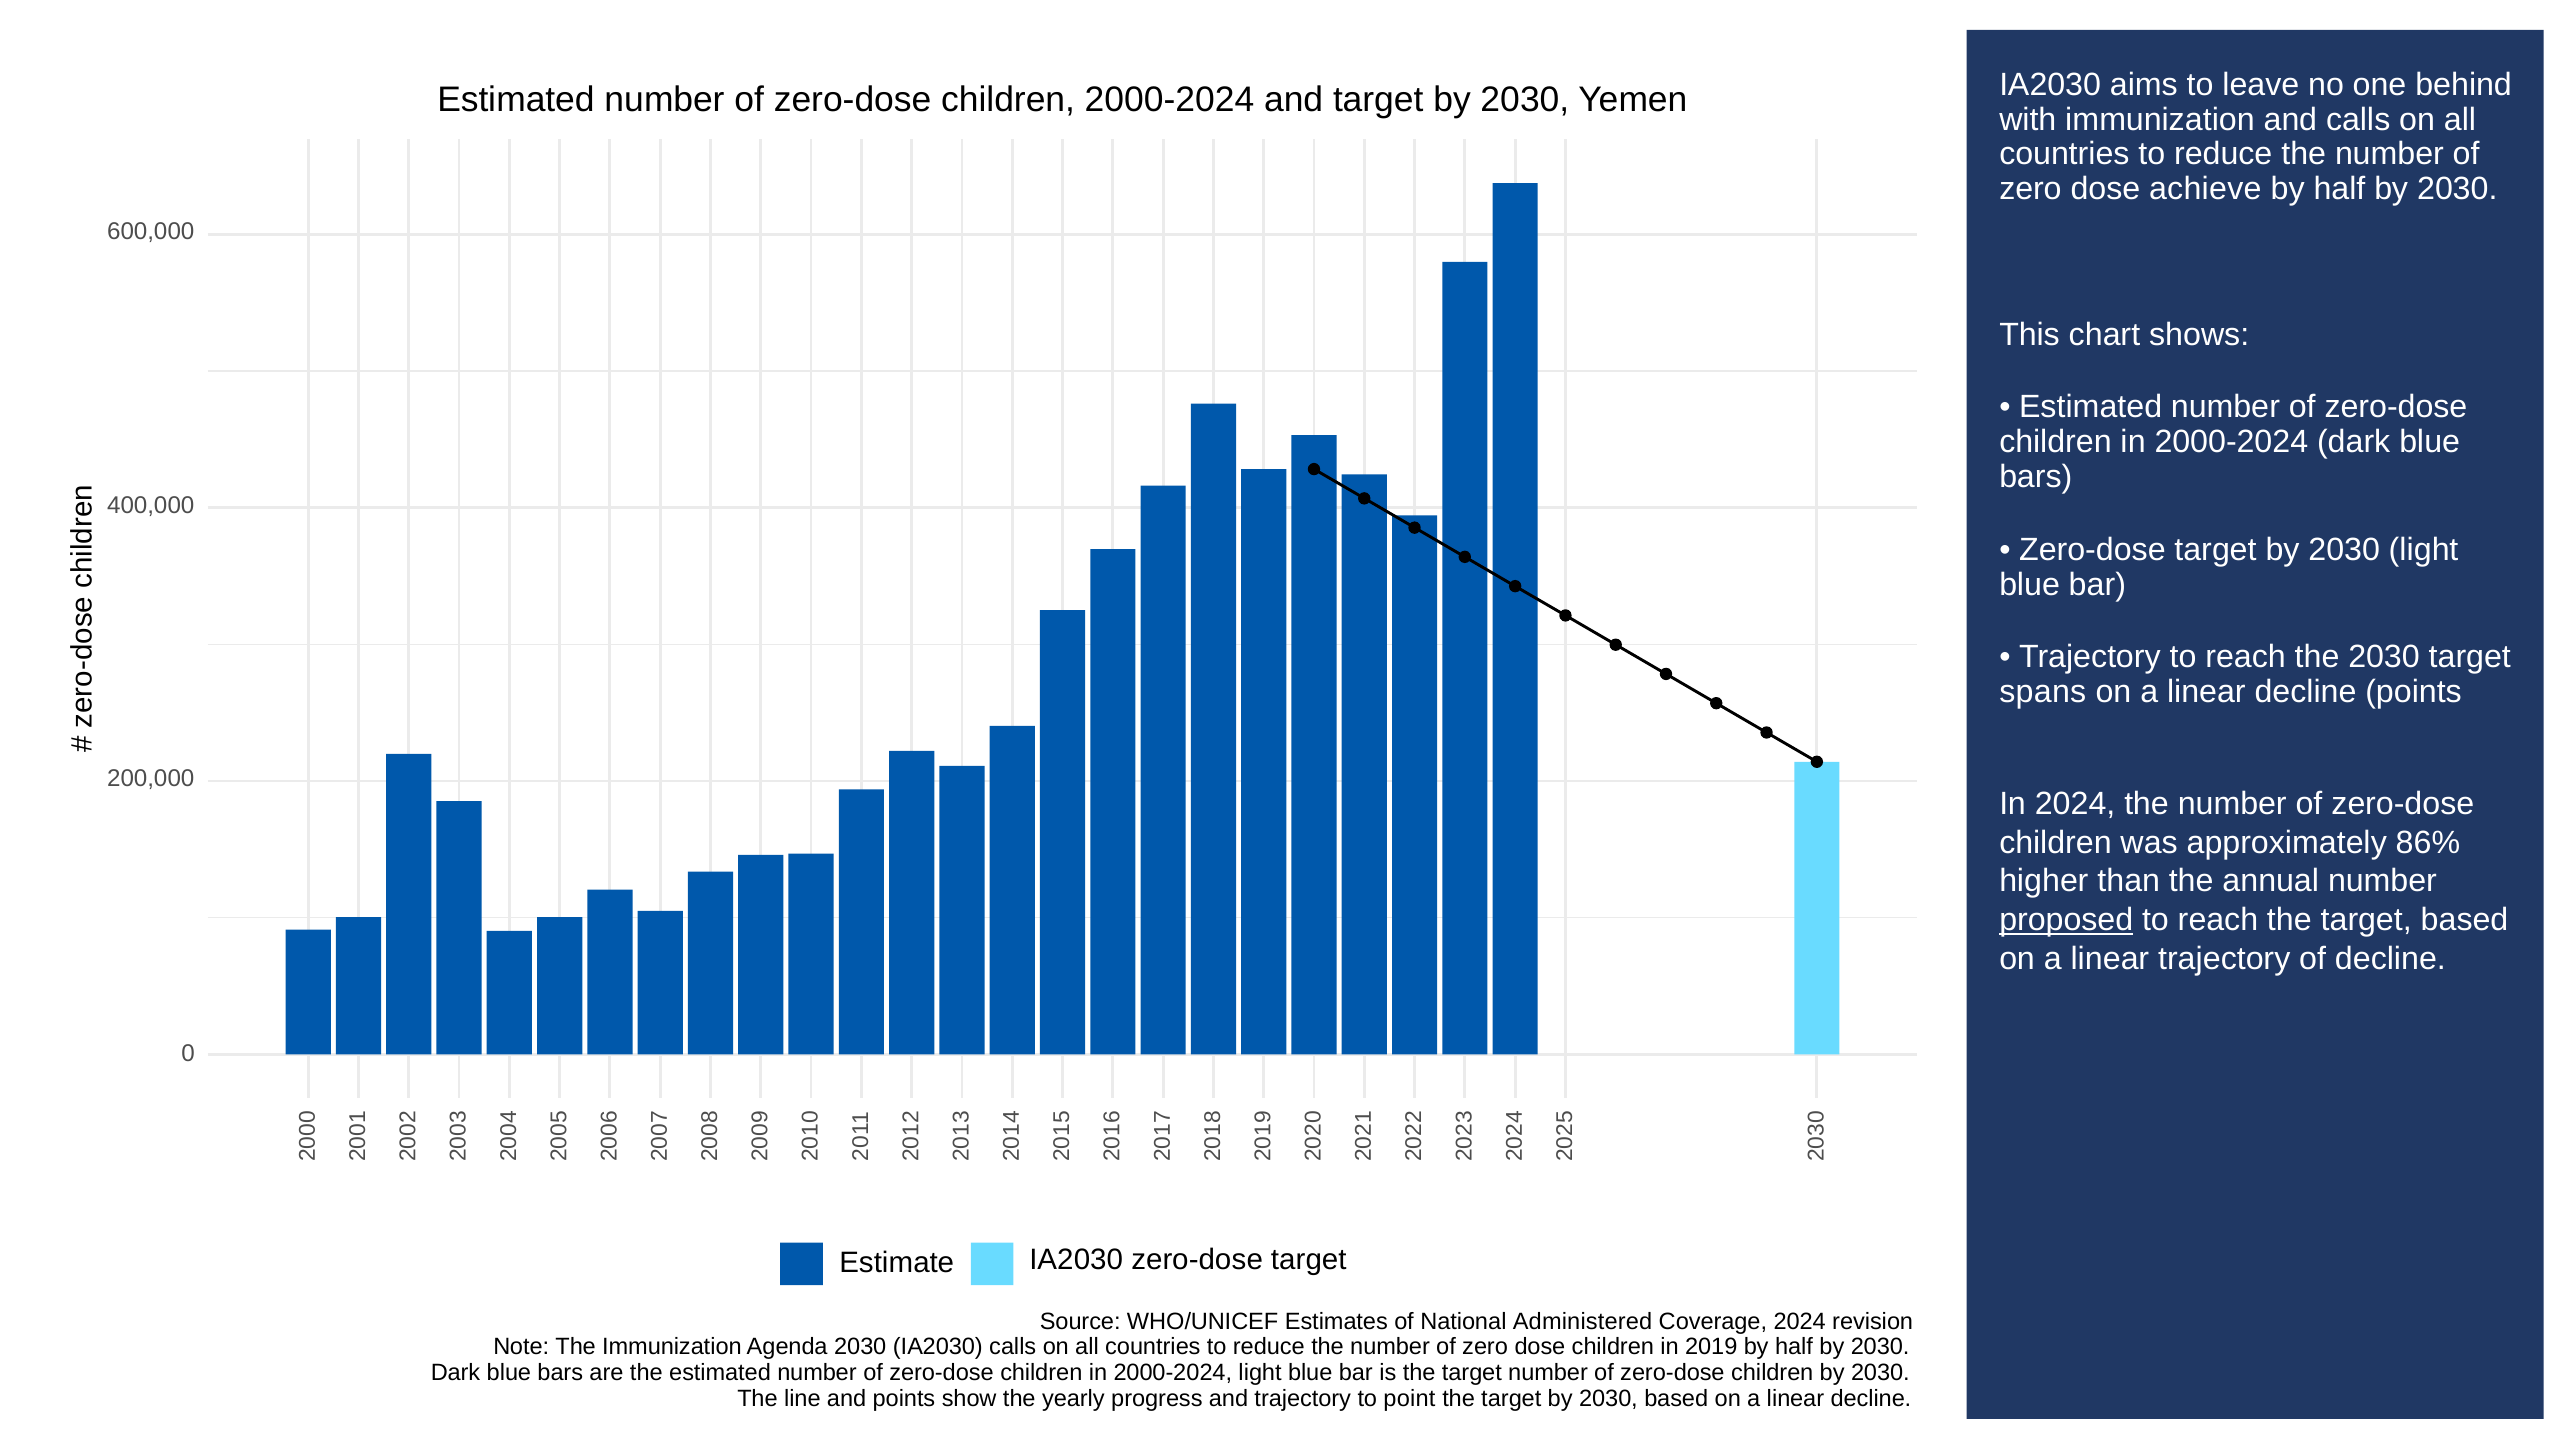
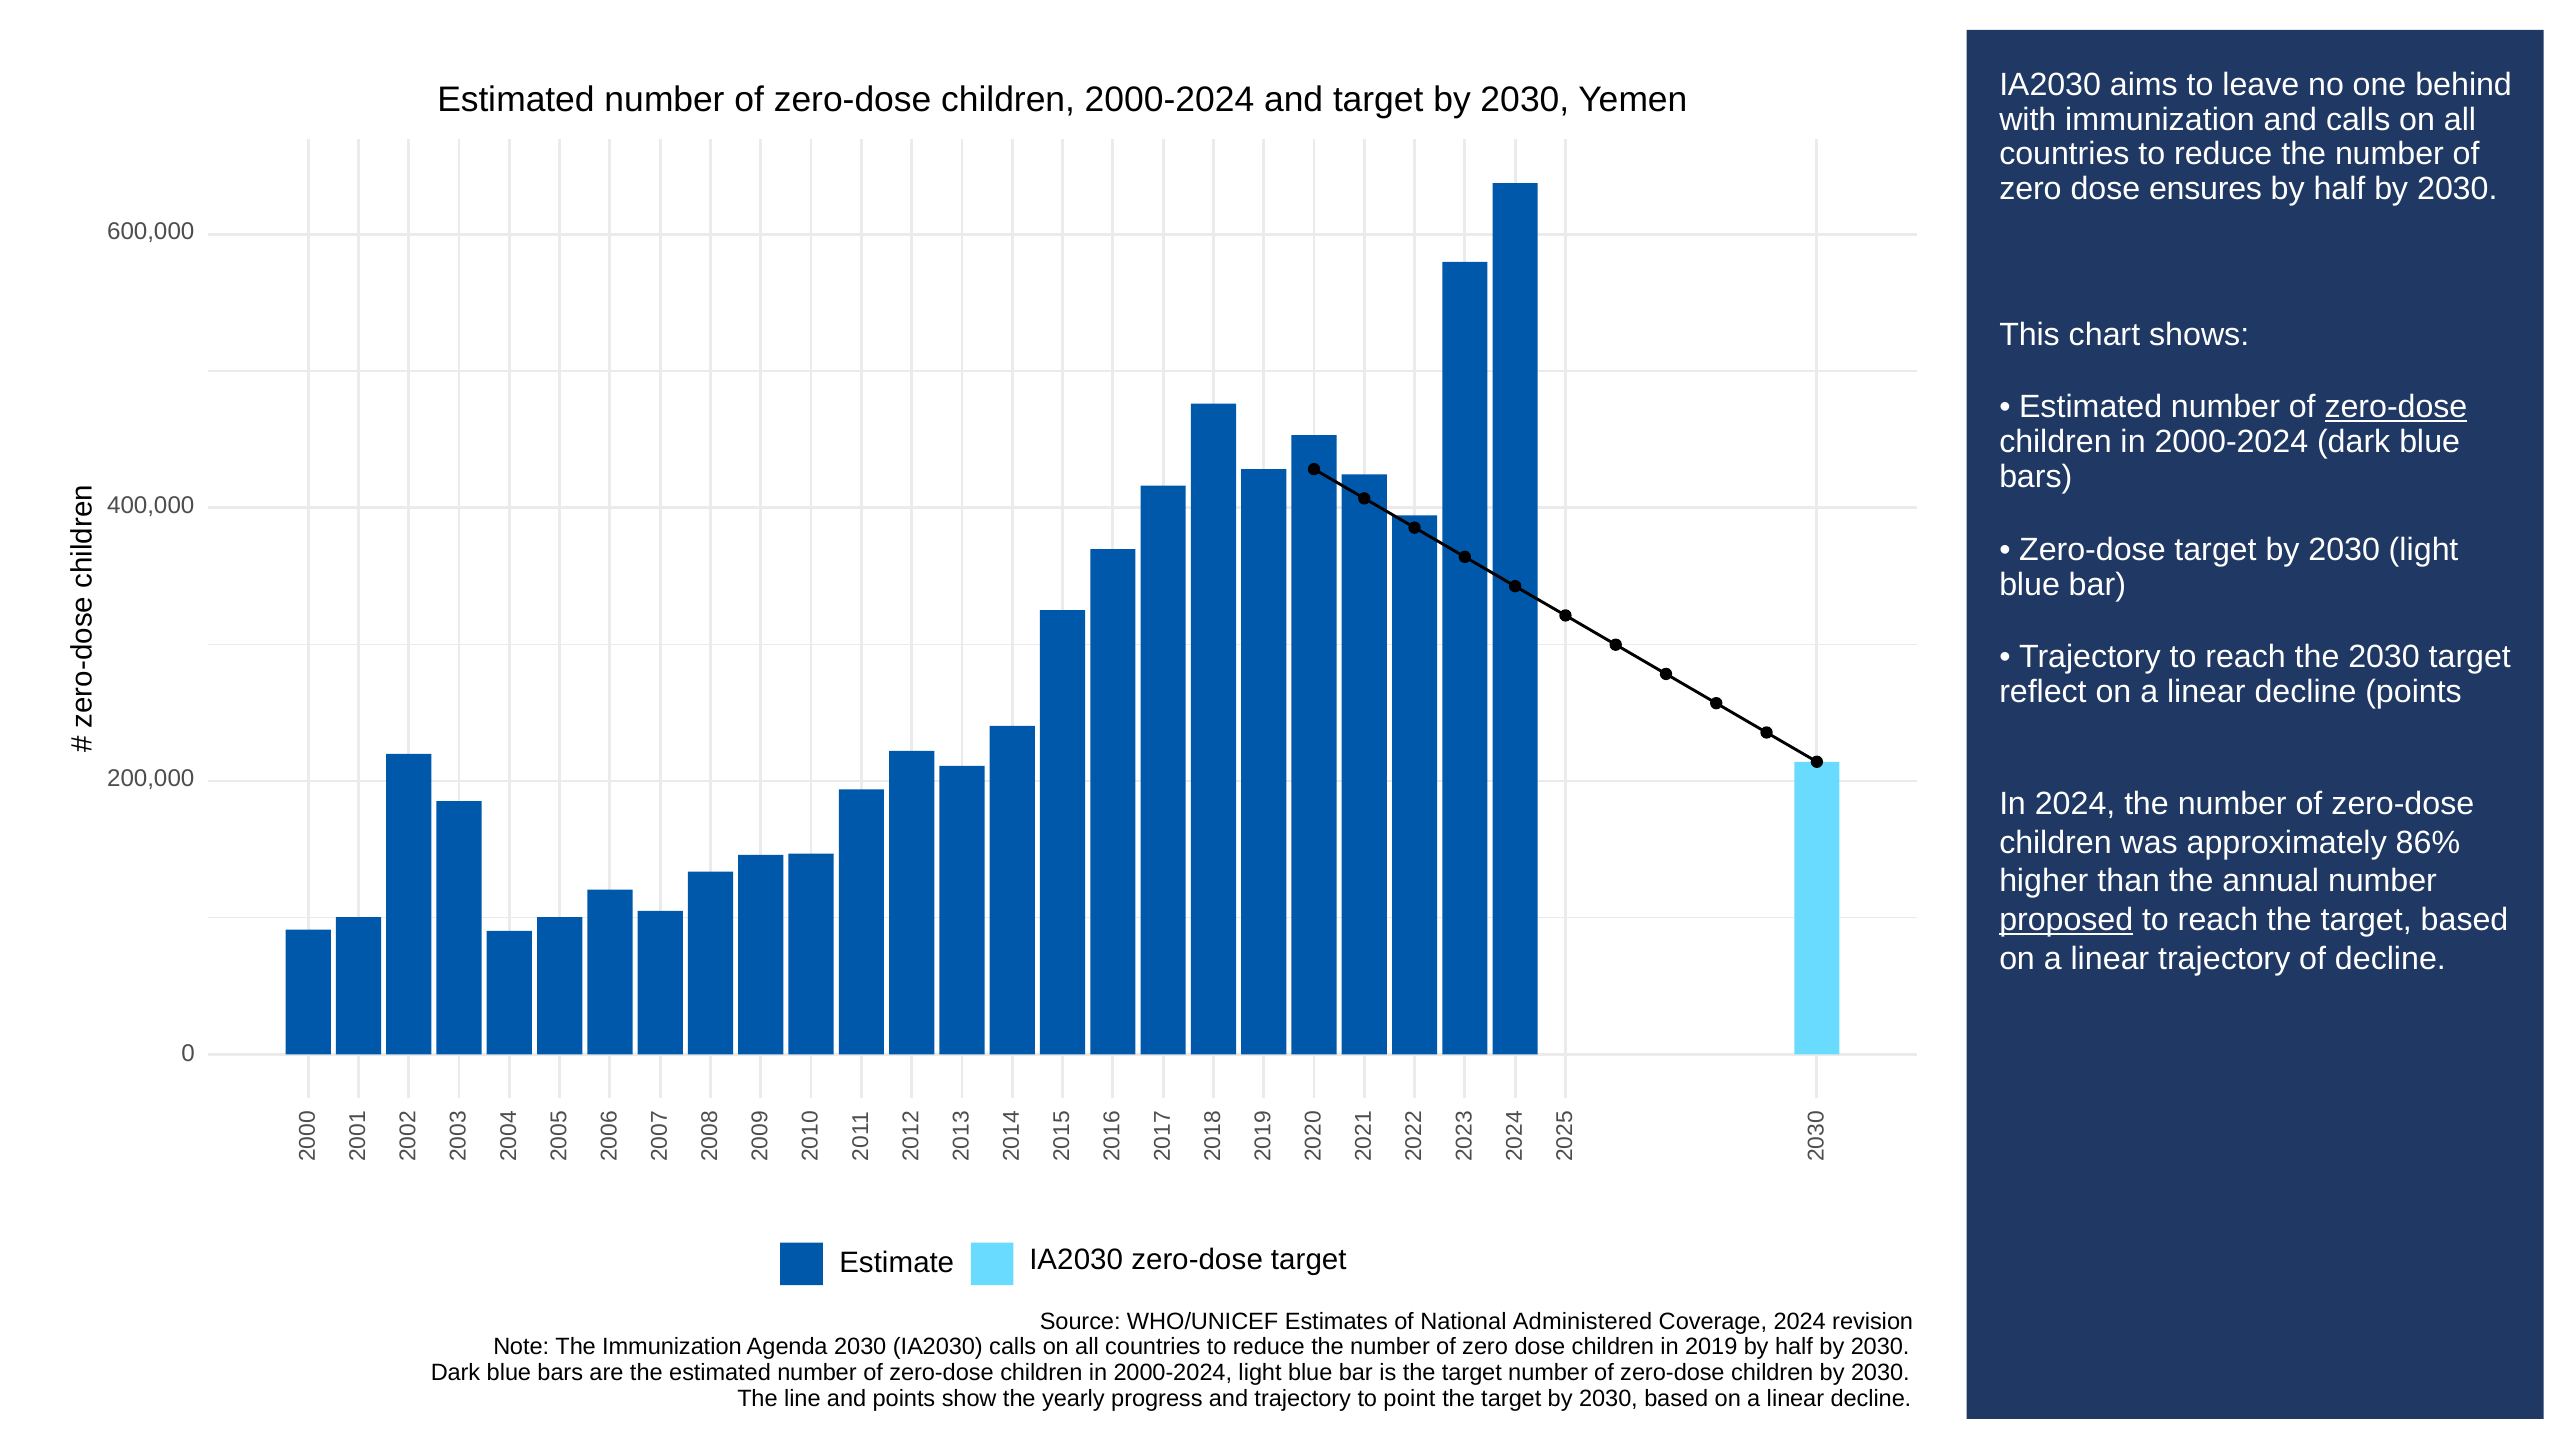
achieve: achieve -> ensures
zero-dose at (2396, 407) underline: none -> present
spans: spans -> reflect
